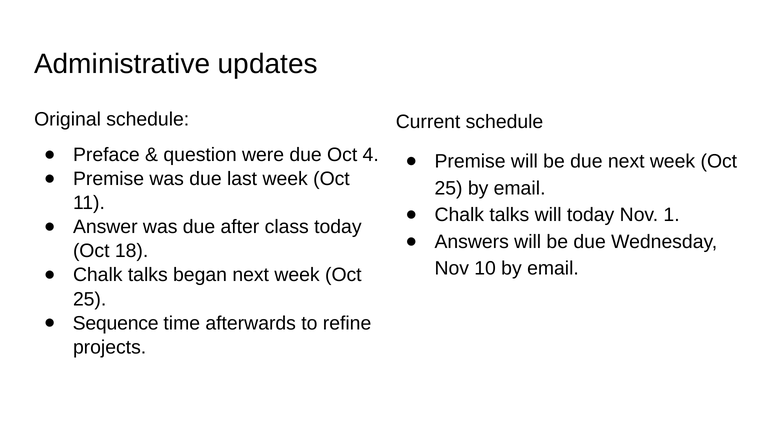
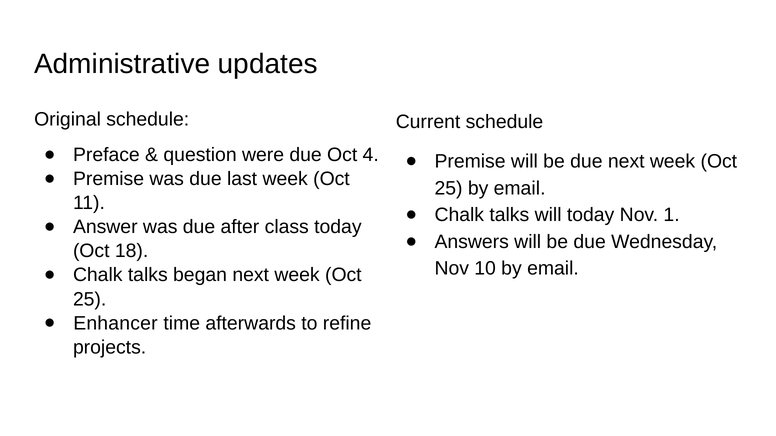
Sequence: Sequence -> Enhancer
